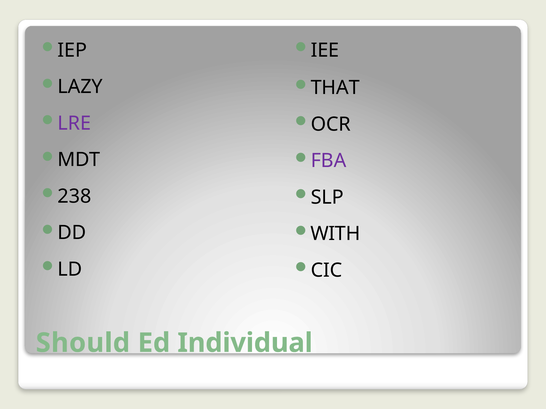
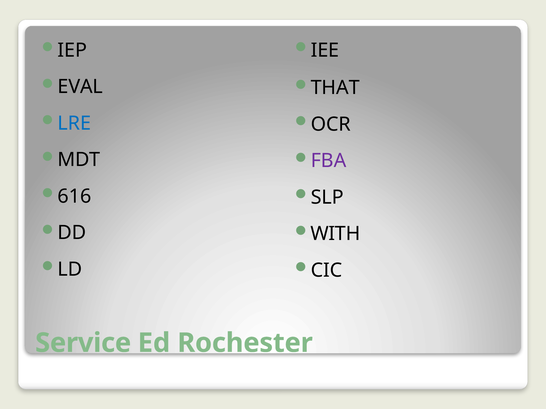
LAZY: LAZY -> EVAL
LRE colour: purple -> blue
238: 238 -> 616
Should: Should -> Service
Individual: Individual -> Rochester
